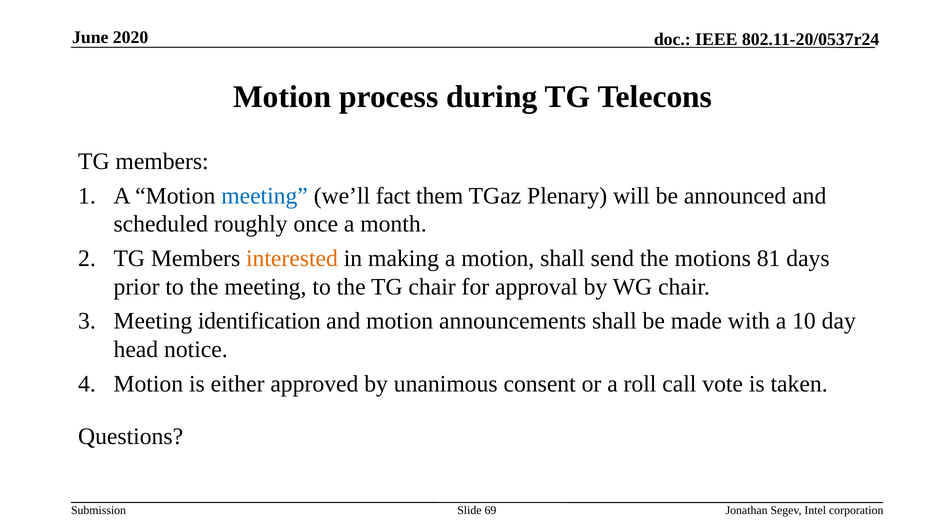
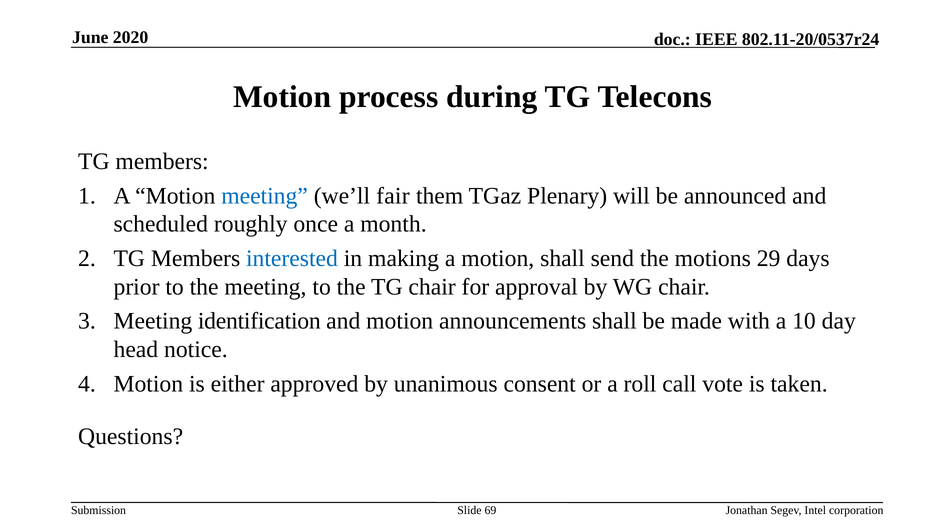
fact: fact -> fair
interested colour: orange -> blue
81: 81 -> 29
